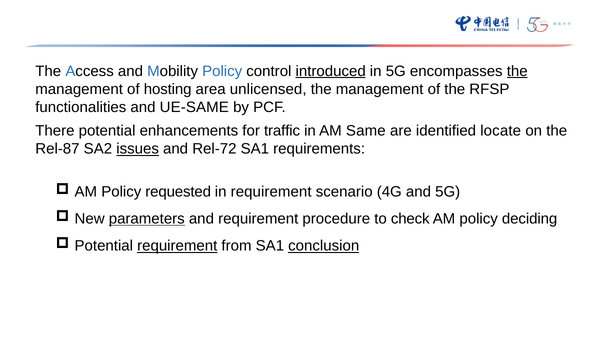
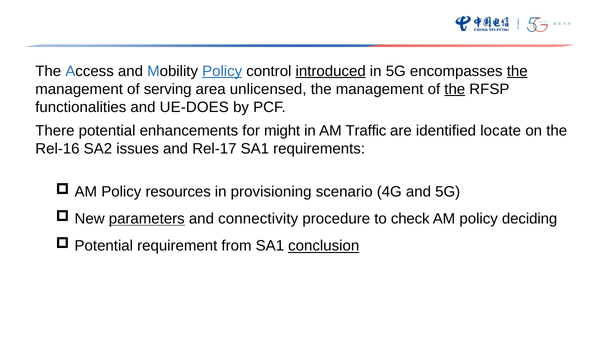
Policy at (222, 71) underline: none -> present
hosting: hosting -> serving
the at (455, 89) underline: none -> present
UE-SAME: UE-SAME -> UE-DOES
traffic: traffic -> might
Same: Same -> Traffic
Rel-87: Rel-87 -> Rel-16
issues underline: present -> none
Rel-72: Rel-72 -> Rel-17
requested: requested -> resources
in requirement: requirement -> provisioning
and requirement: requirement -> connectivity
requirement at (177, 246) underline: present -> none
